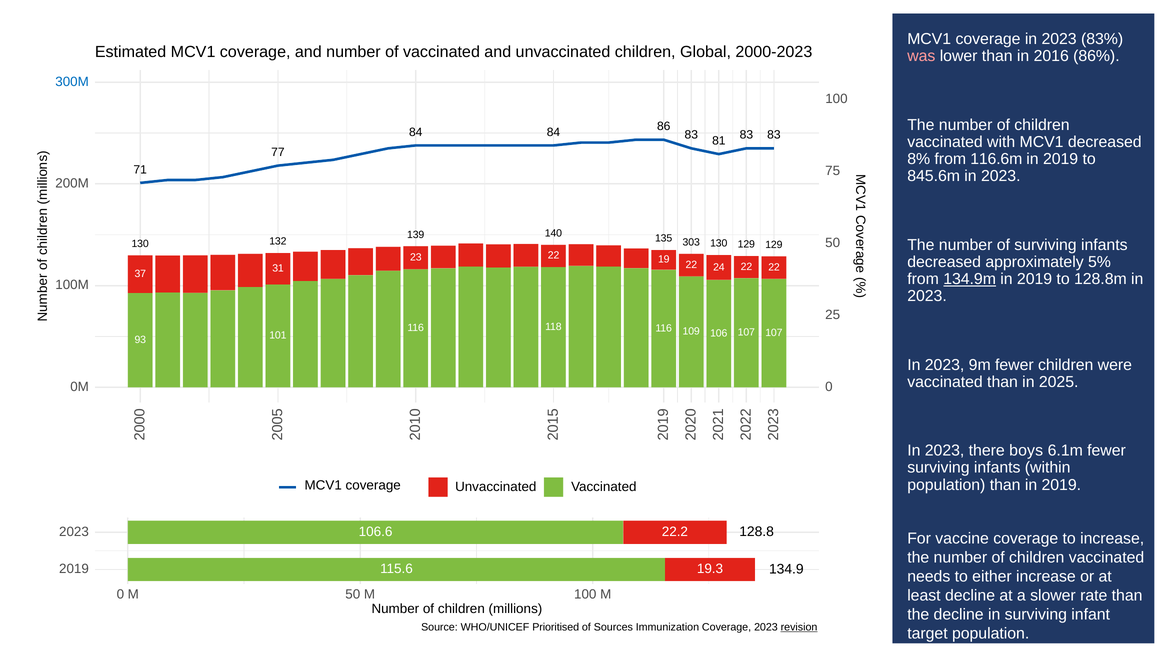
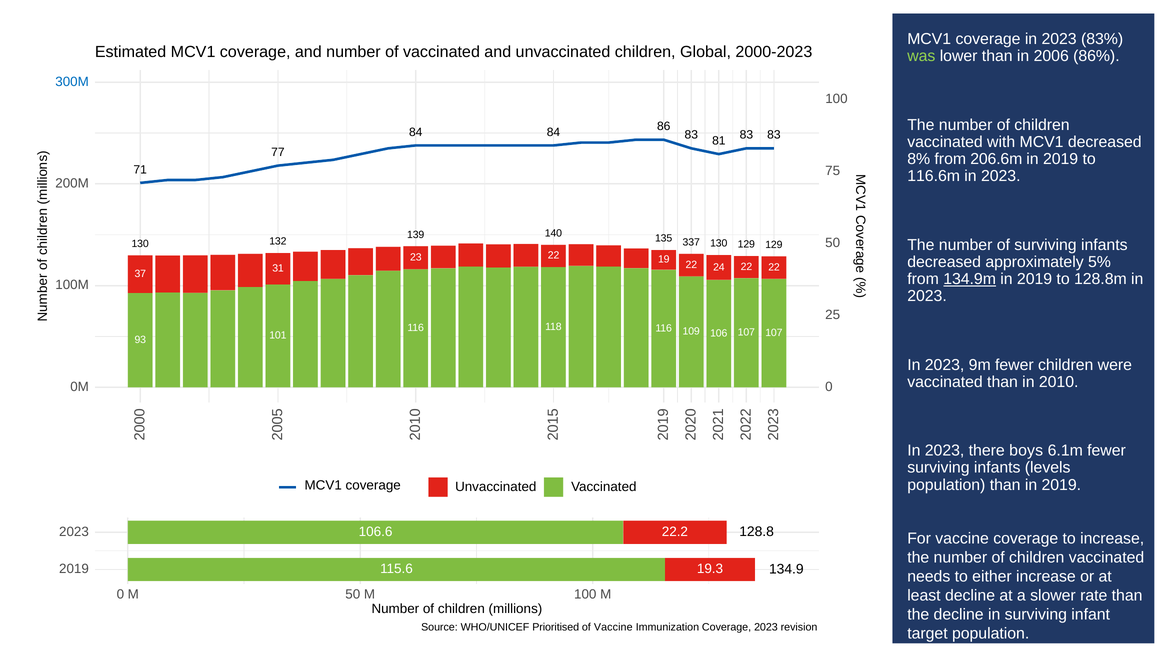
was colour: pink -> light green
2016: 2016 -> 2006
116.6m: 116.6m -> 206.6m
845.6m: 845.6m -> 116.6m
303: 303 -> 337
2025: 2025 -> 2010
within: within -> levels
of Sources: Sources -> Vaccine
revision at (799, 628) underline: present -> none
